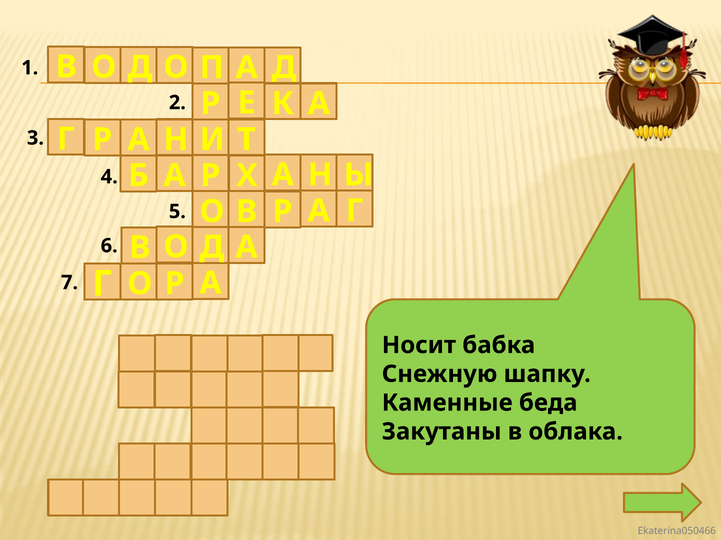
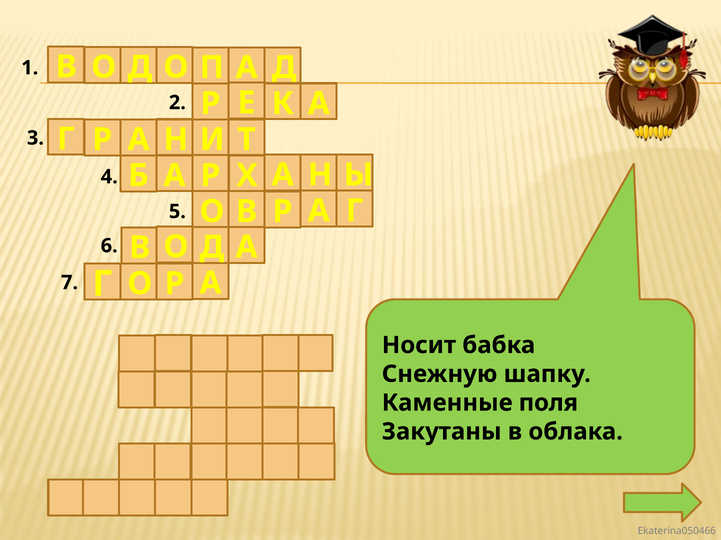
беда: беда -> поля
